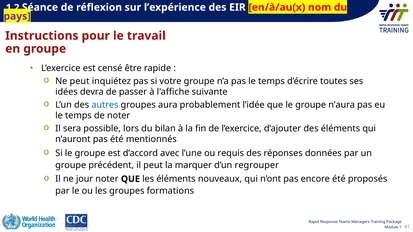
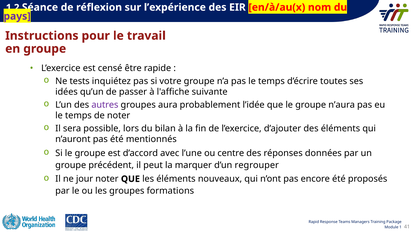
Ne peut: peut -> tests
devra: devra -> quʼun
autres colour: blue -> purple
requis: requis -> centre
